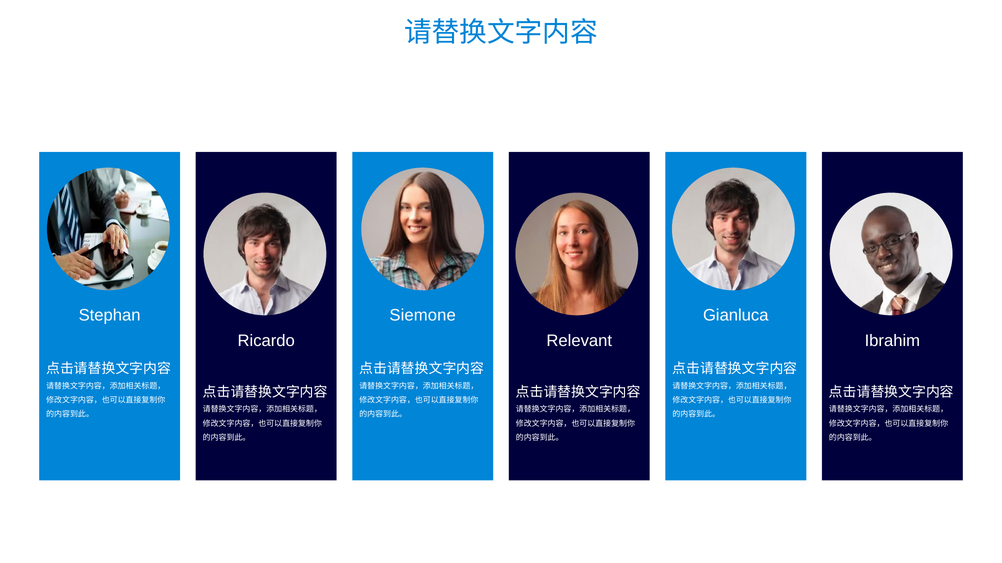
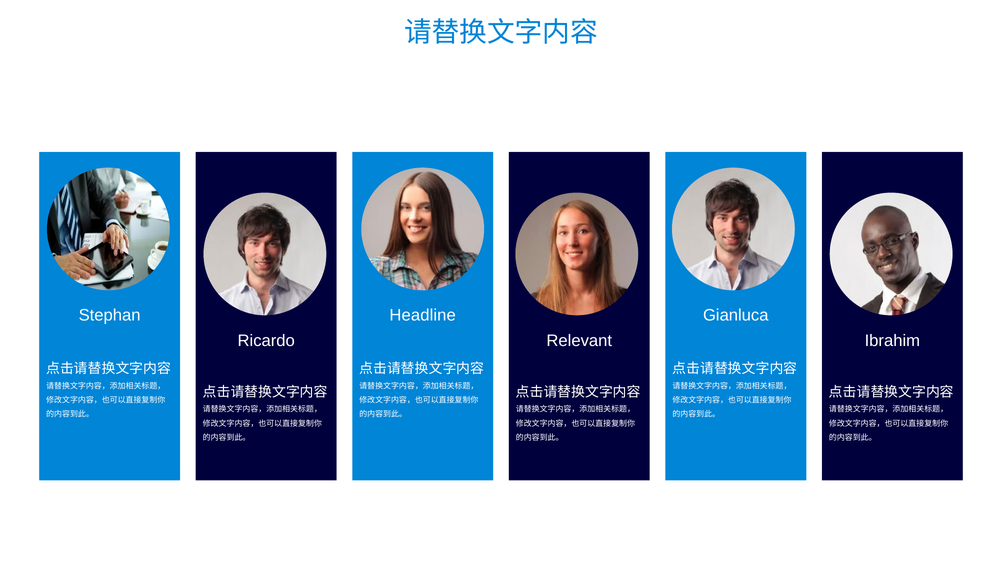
Siemone: Siemone -> Headline
